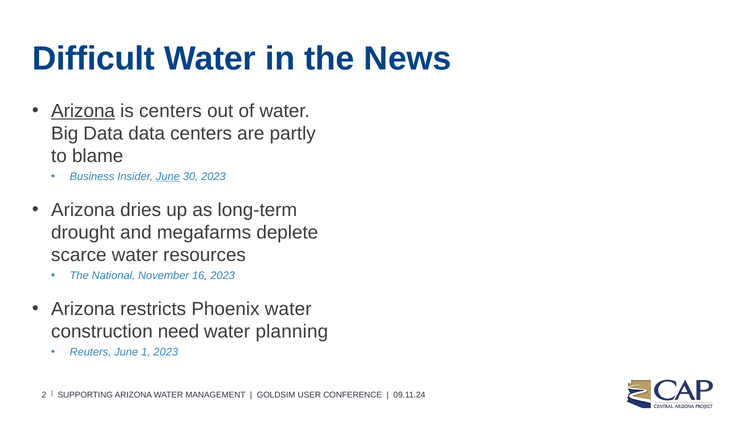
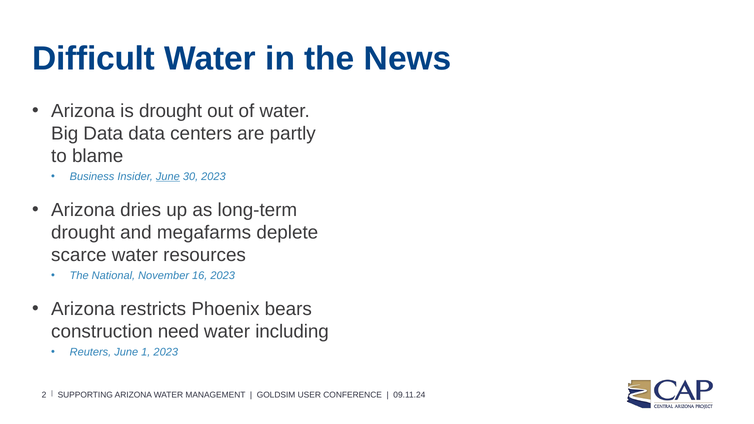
Arizona at (83, 111) underline: present -> none
is centers: centers -> drought
Phoenix water: water -> bears
planning: planning -> including
